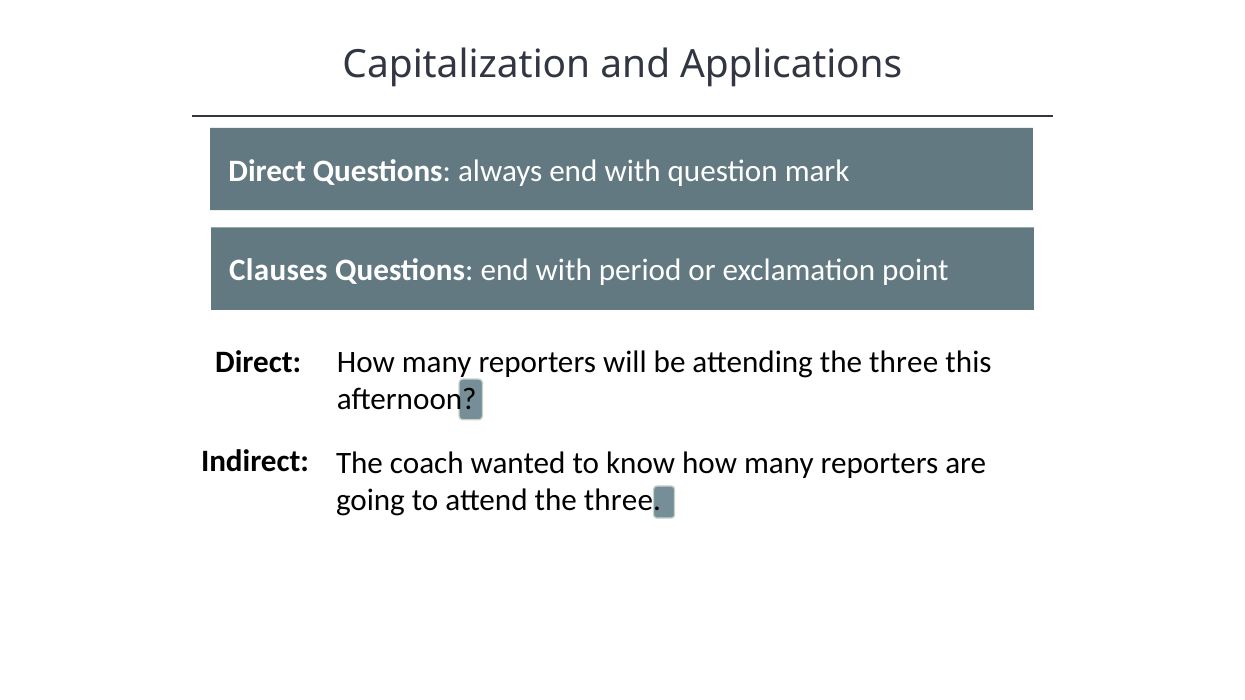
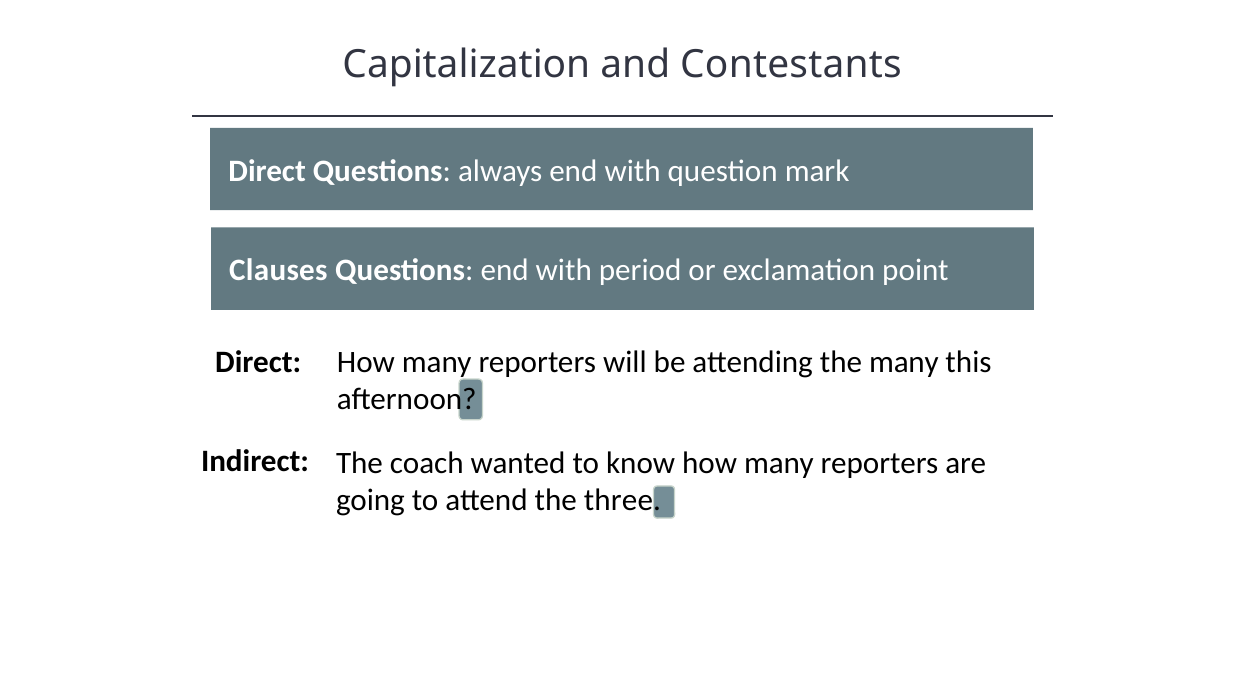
Applications: Applications -> Contestants
attending the three: three -> many
